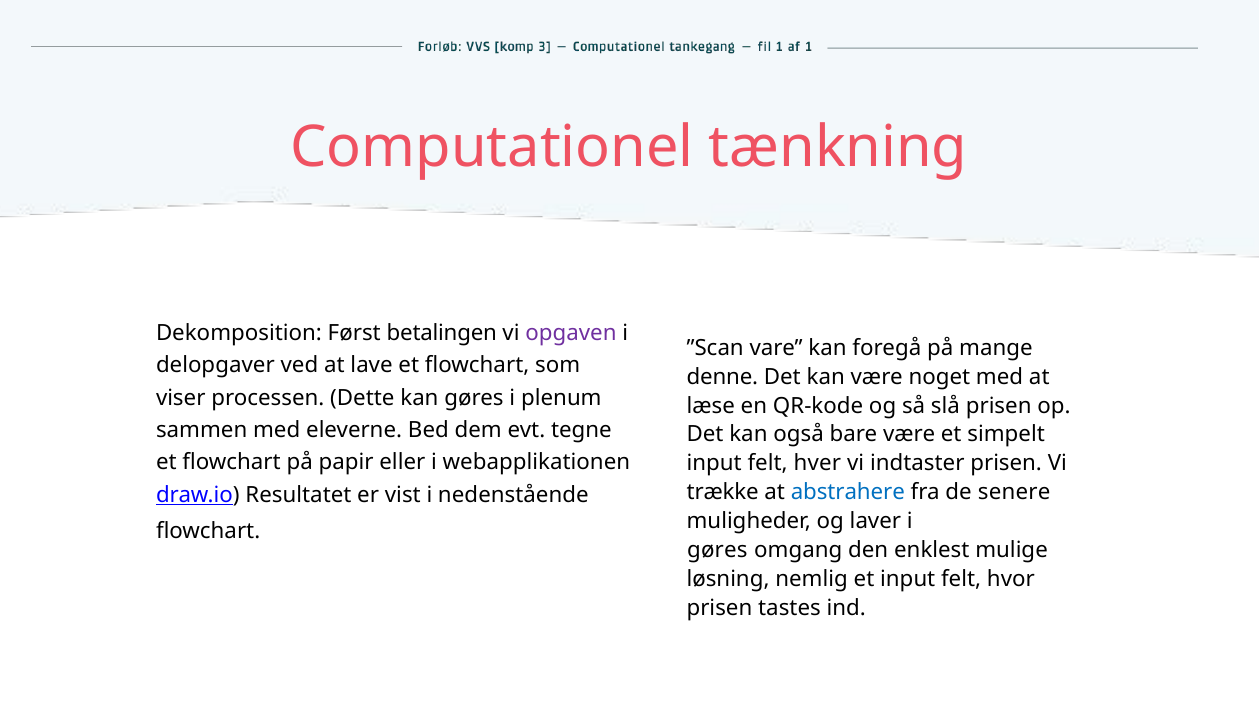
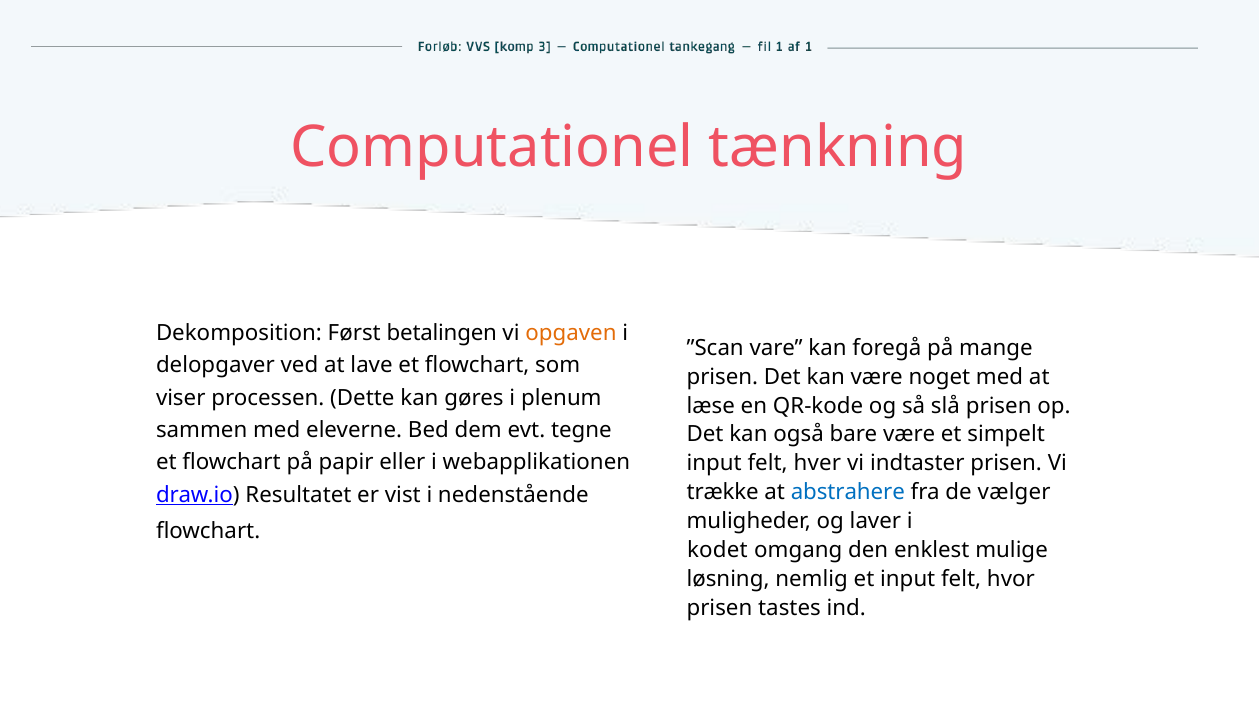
opgaven colour: purple -> orange
denne at (722, 377): denne -> prisen
senere: senere -> vælger
gøres at (717, 550): gøres -> kodet
